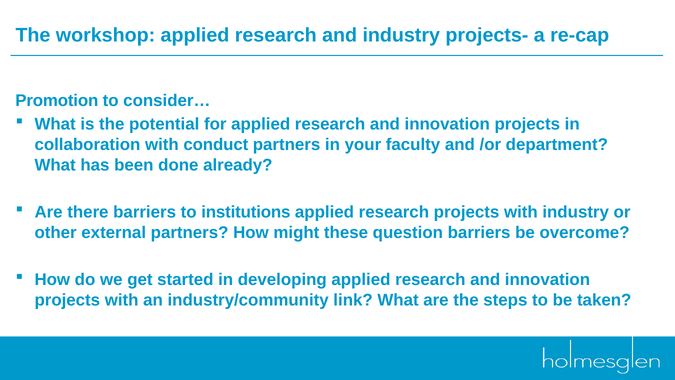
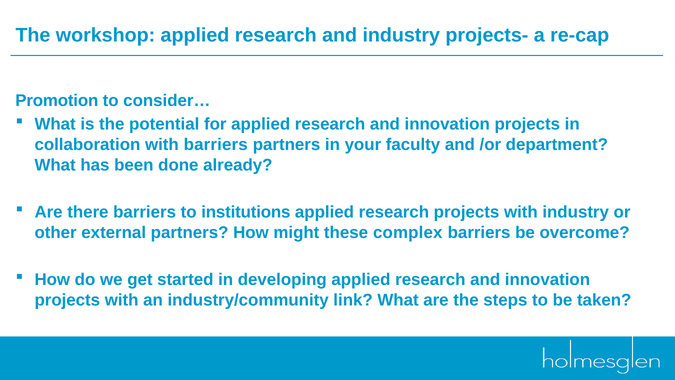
with conduct: conduct -> barriers
question: question -> complex
